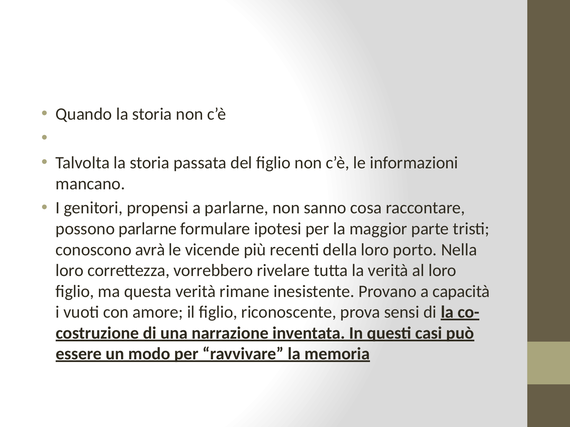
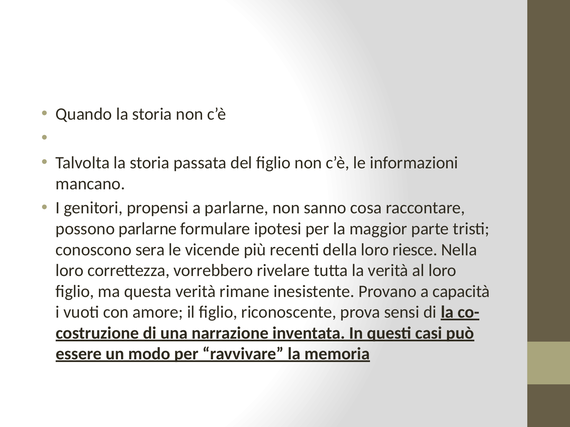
avrà: avrà -> sera
porto: porto -> riesce
